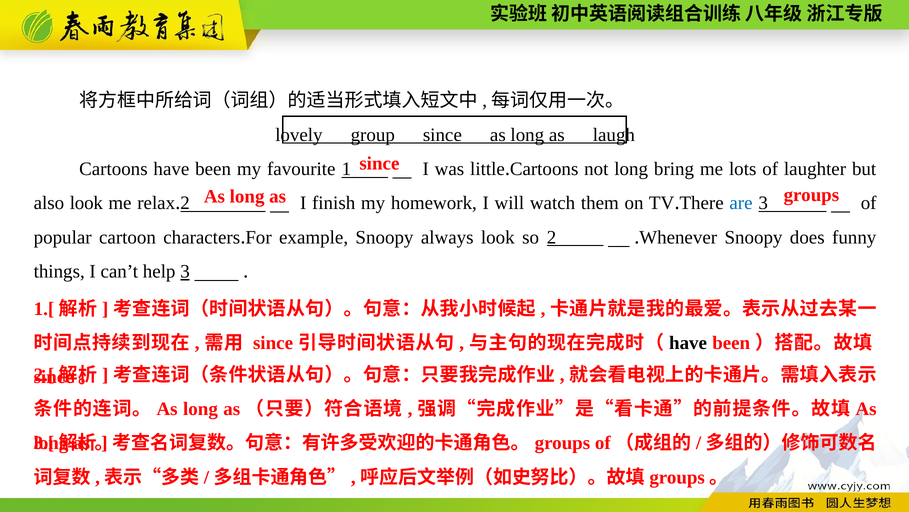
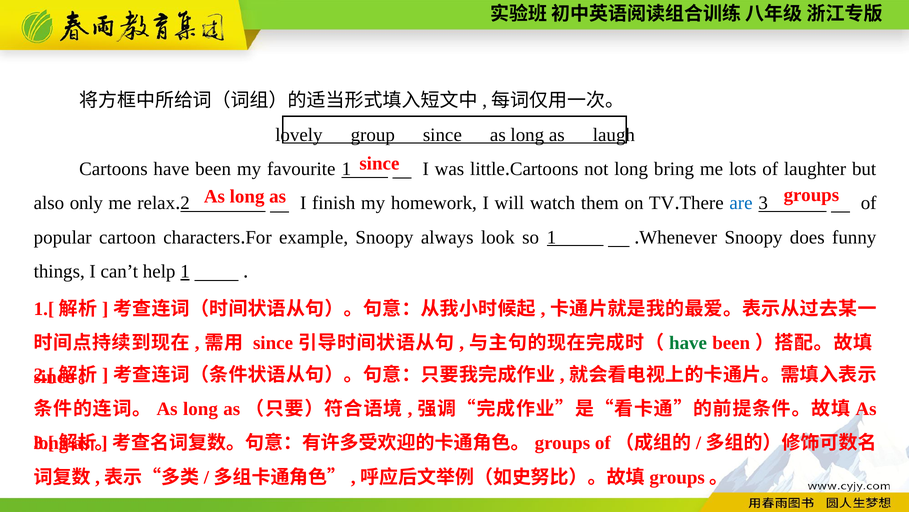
also look: look -> only
so 2: 2 -> 1
help 3: 3 -> 1
have at (688, 342) colour: black -> green
